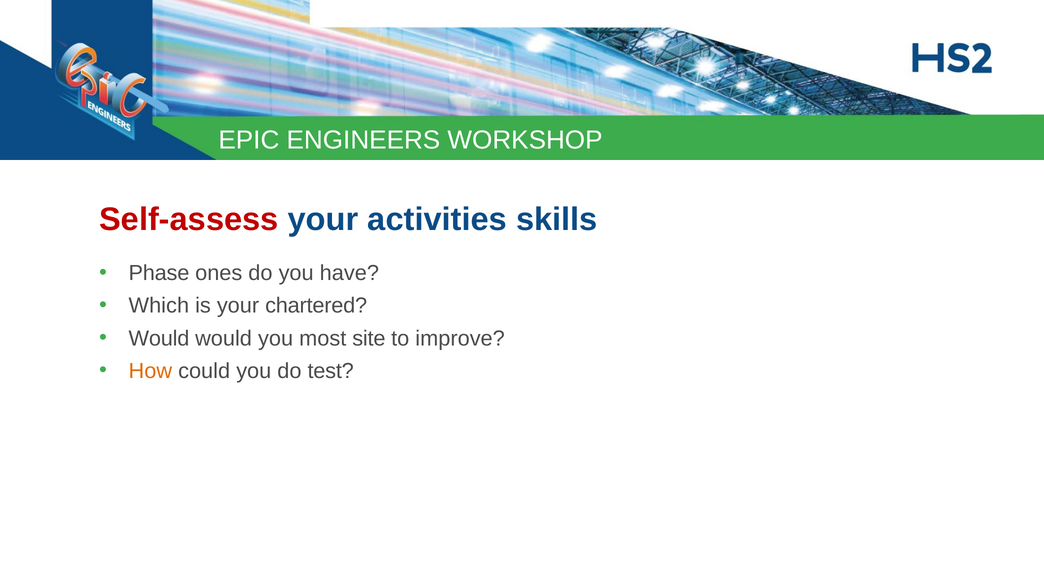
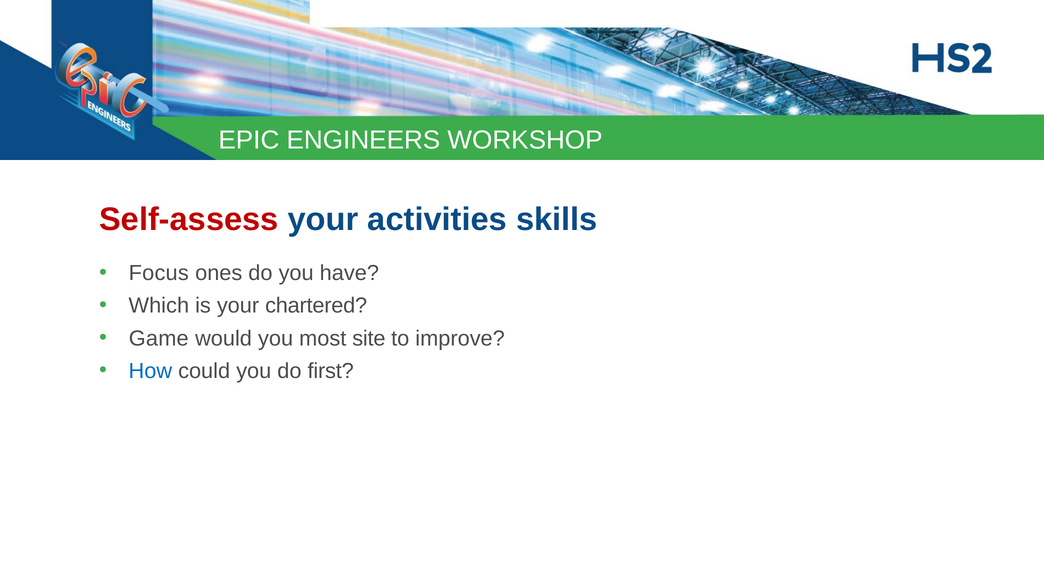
Phase: Phase -> Focus
Would at (159, 339): Would -> Game
How colour: orange -> blue
test: test -> first
